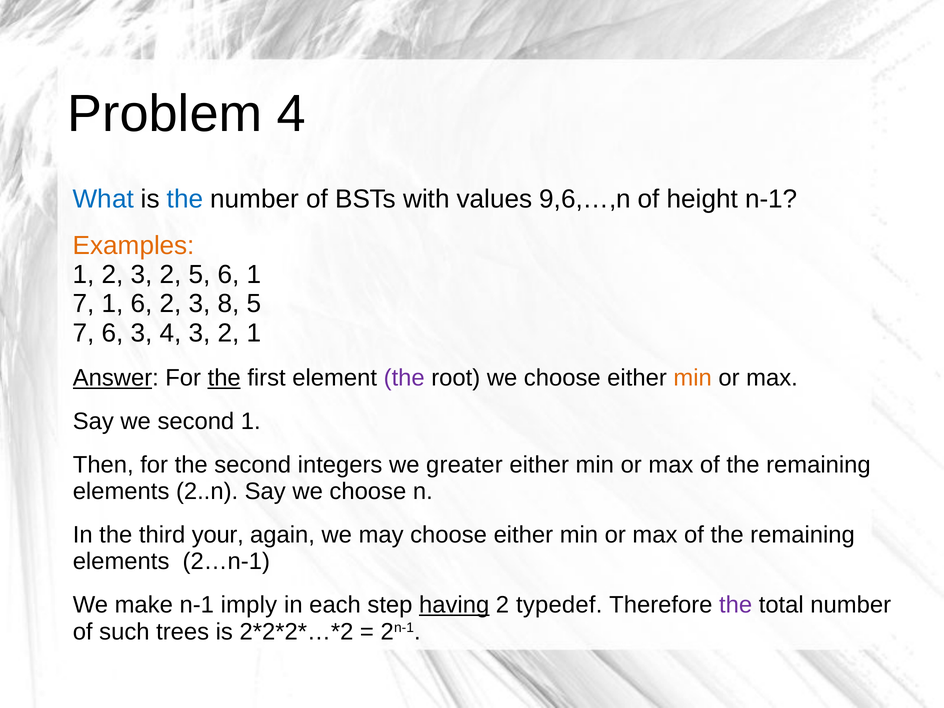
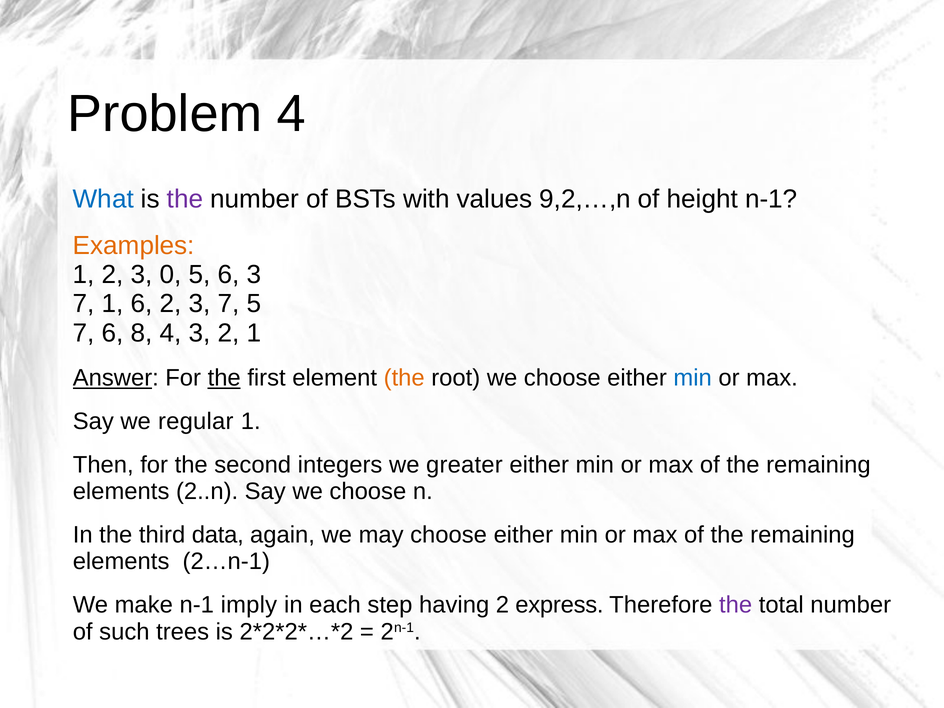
the at (185, 199) colour: blue -> purple
9,6,…,n: 9,6,…,n -> 9,2,…,n
2 3 2: 2 -> 0
6 1: 1 -> 3
2 3 8: 8 -> 7
6 3: 3 -> 8
the at (404, 378) colour: purple -> orange
min at (693, 378) colour: orange -> blue
we second: second -> regular
your: your -> data
having underline: present -> none
typedef: typedef -> express
